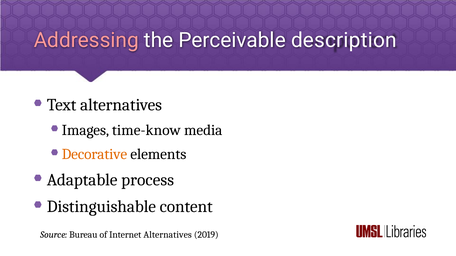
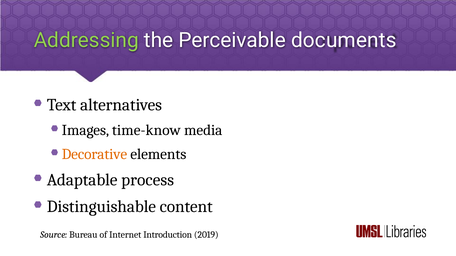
Addressing colour: pink -> light green
description: description -> documents
Internet Alternatives: Alternatives -> Introduction
